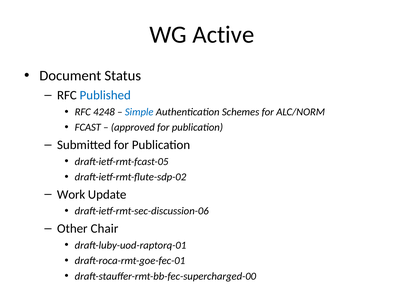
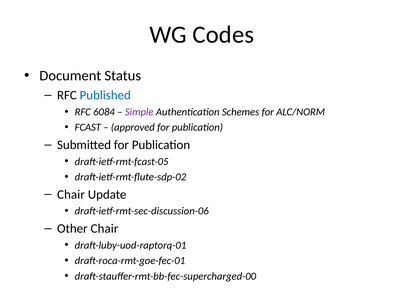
Active: Active -> Codes
4248: 4248 -> 6084
Simple colour: blue -> purple
Work at (71, 194): Work -> Chair
